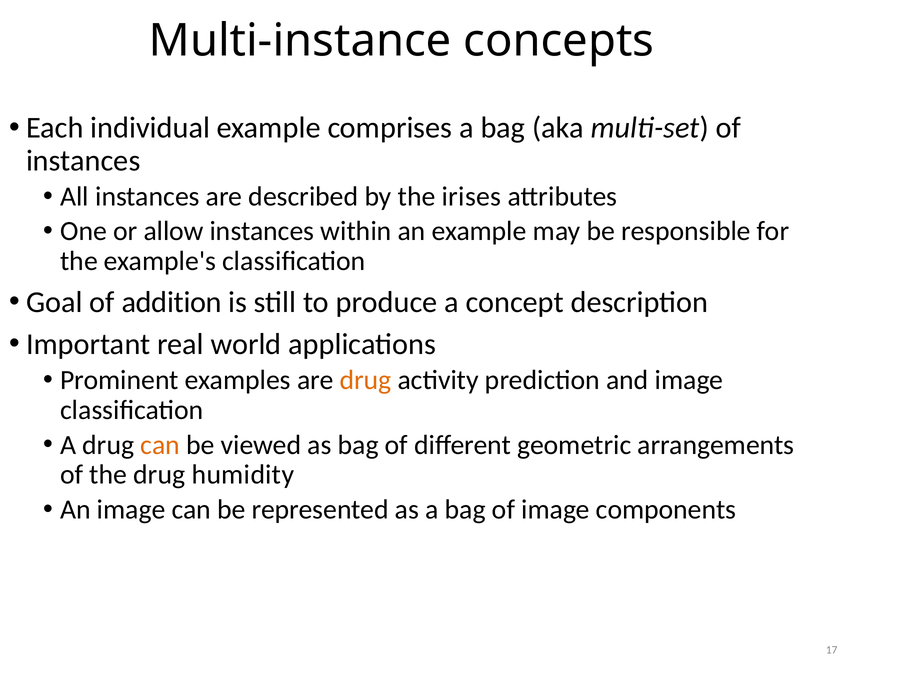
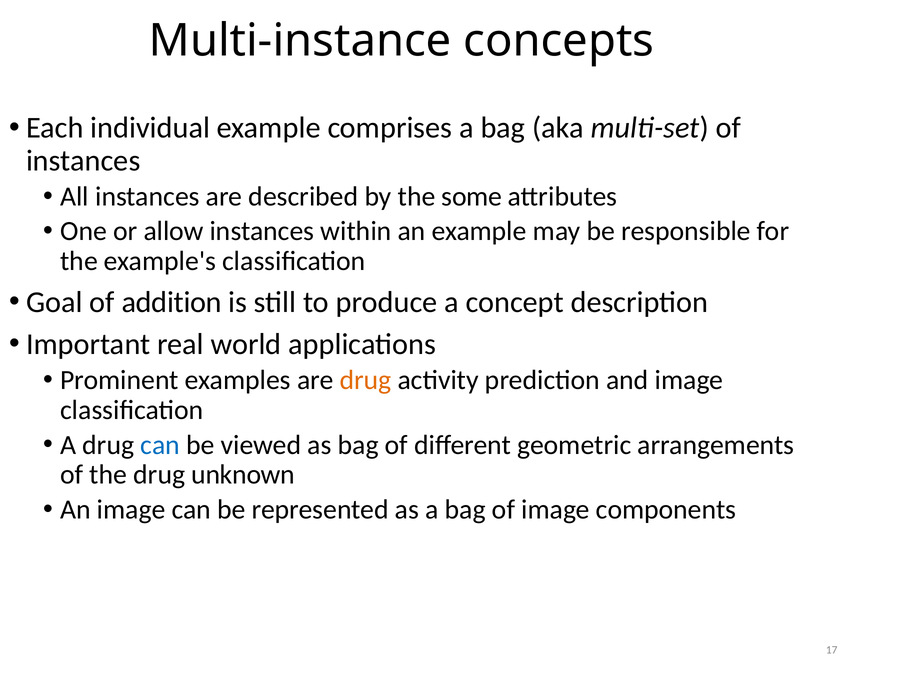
irises: irises -> some
can at (160, 445) colour: orange -> blue
humidity: humidity -> unknown
